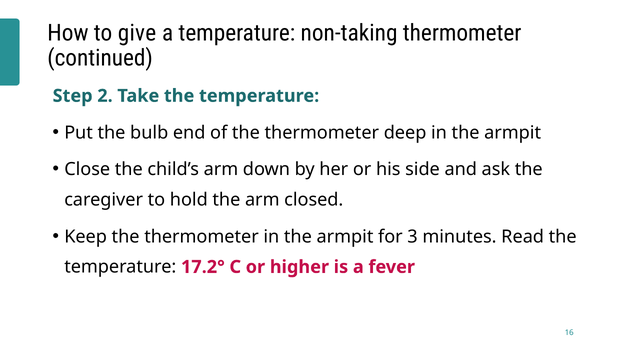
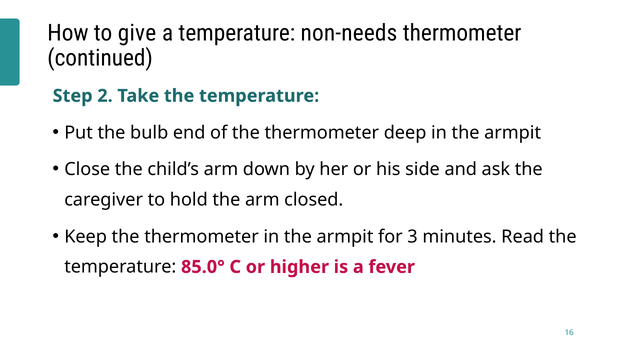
non-taking: non-taking -> non-needs
17.2°: 17.2° -> 85.0°
